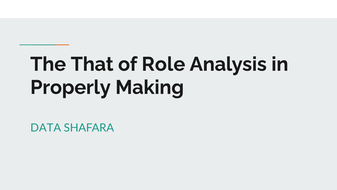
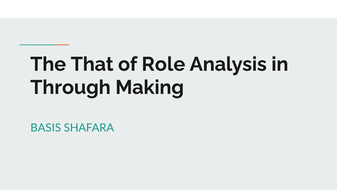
Properly: Properly -> Through
DATA: DATA -> BASIS
